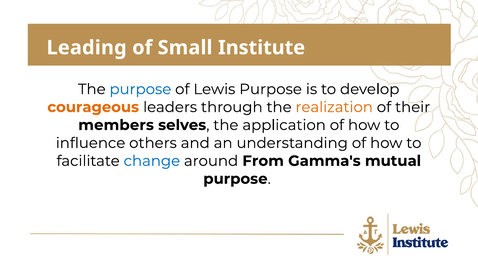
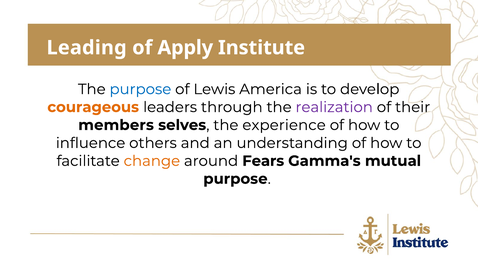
Small: Small -> Apply
Lewis Purpose: Purpose -> America
realization colour: orange -> purple
application: application -> experience
change colour: blue -> orange
From: From -> Fears
